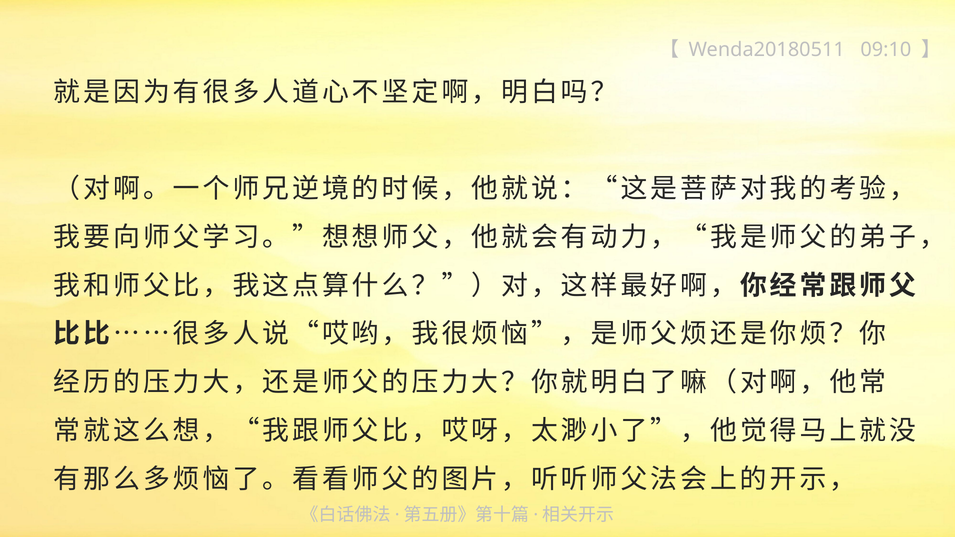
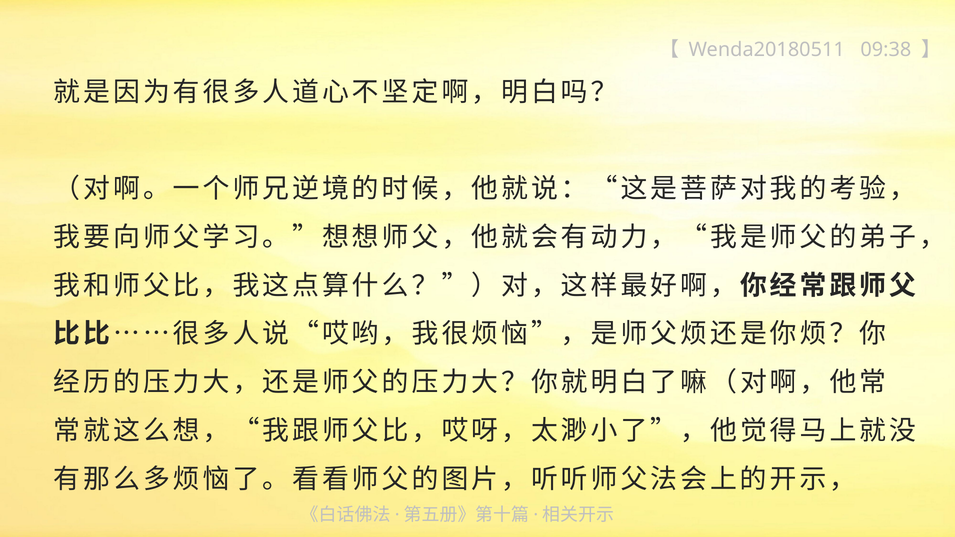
09:10: 09:10 -> 09:38
